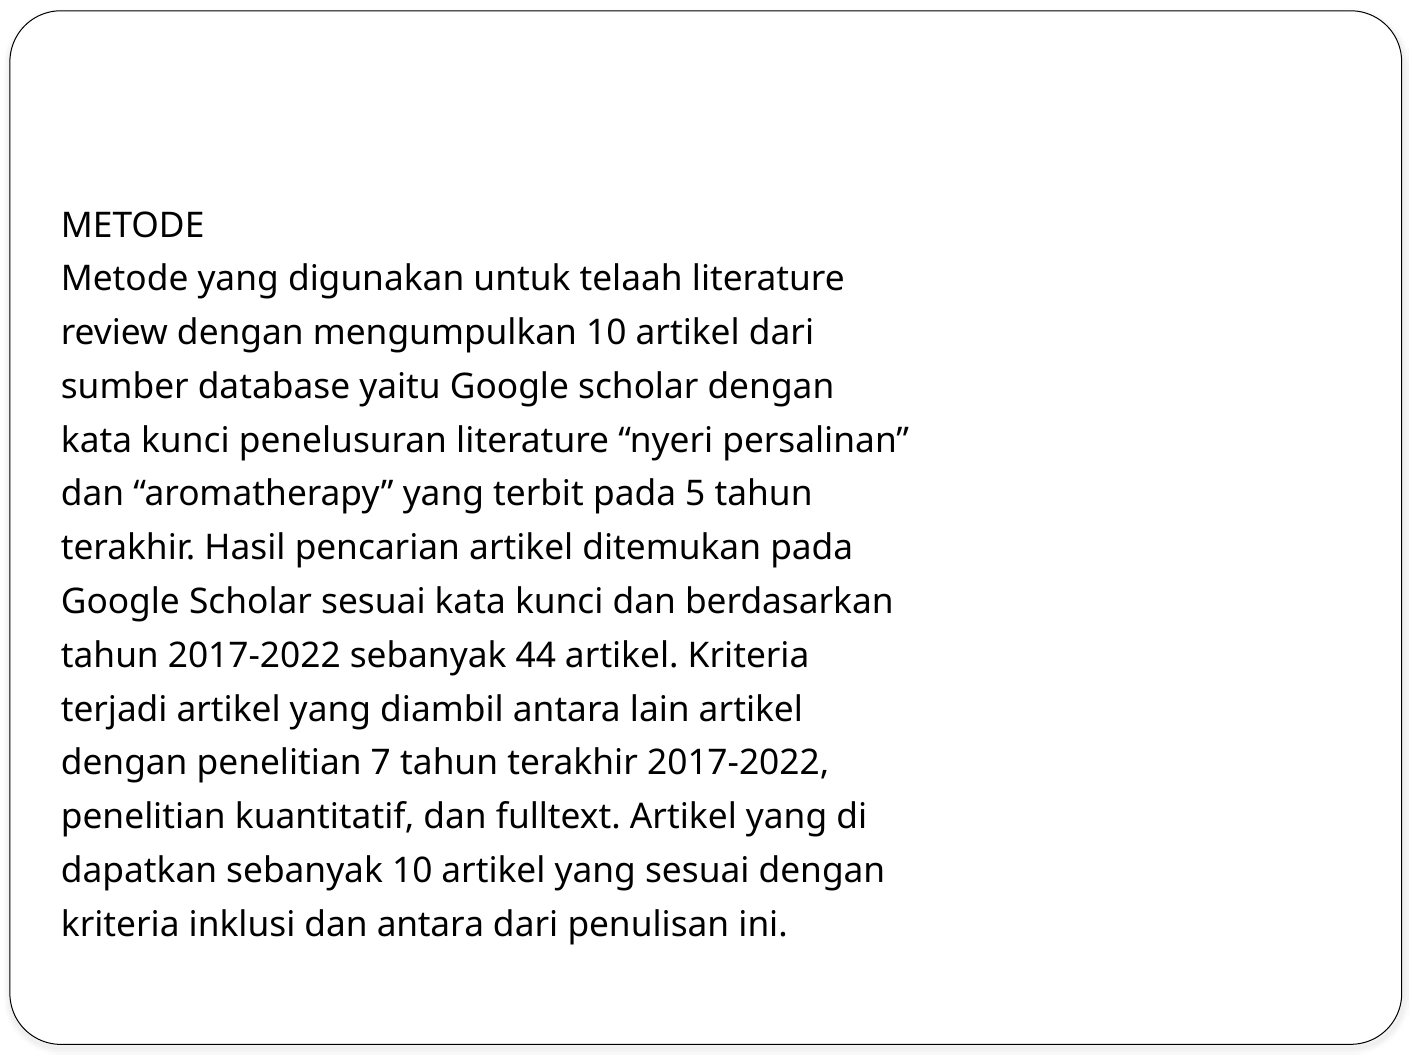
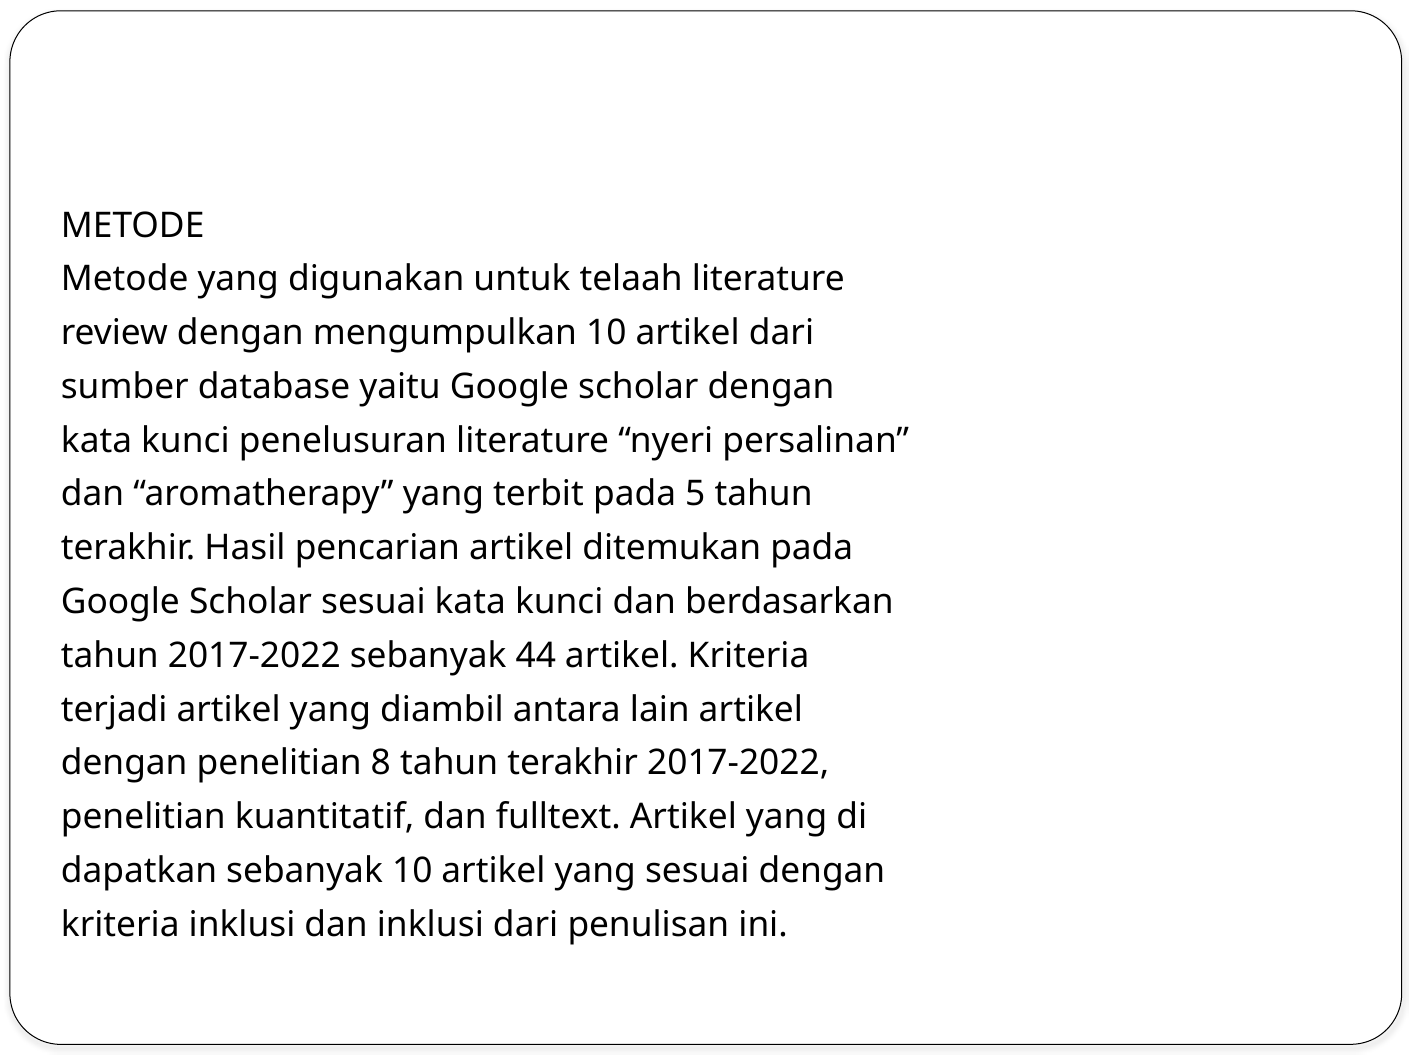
7: 7 -> 8
dan antara: antara -> inklusi
